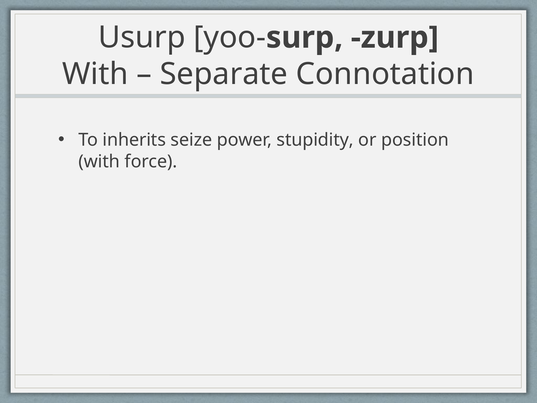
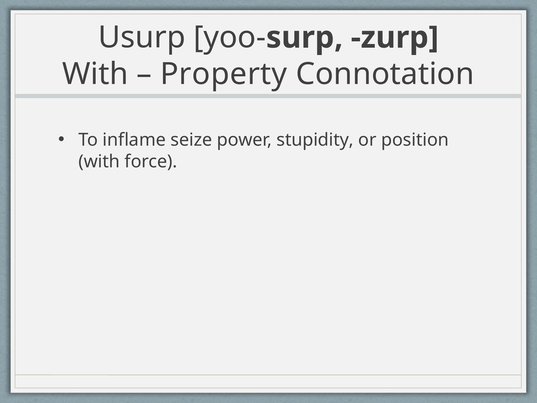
Separate: Separate -> Property
inherits: inherits -> inflame
